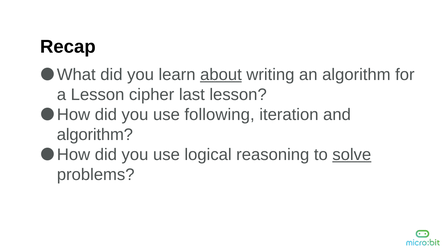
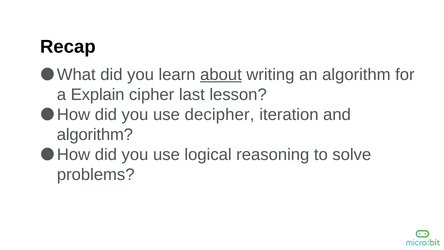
a Lesson: Lesson -> Explain
following: following -> decipher
solve underline: present -> none
